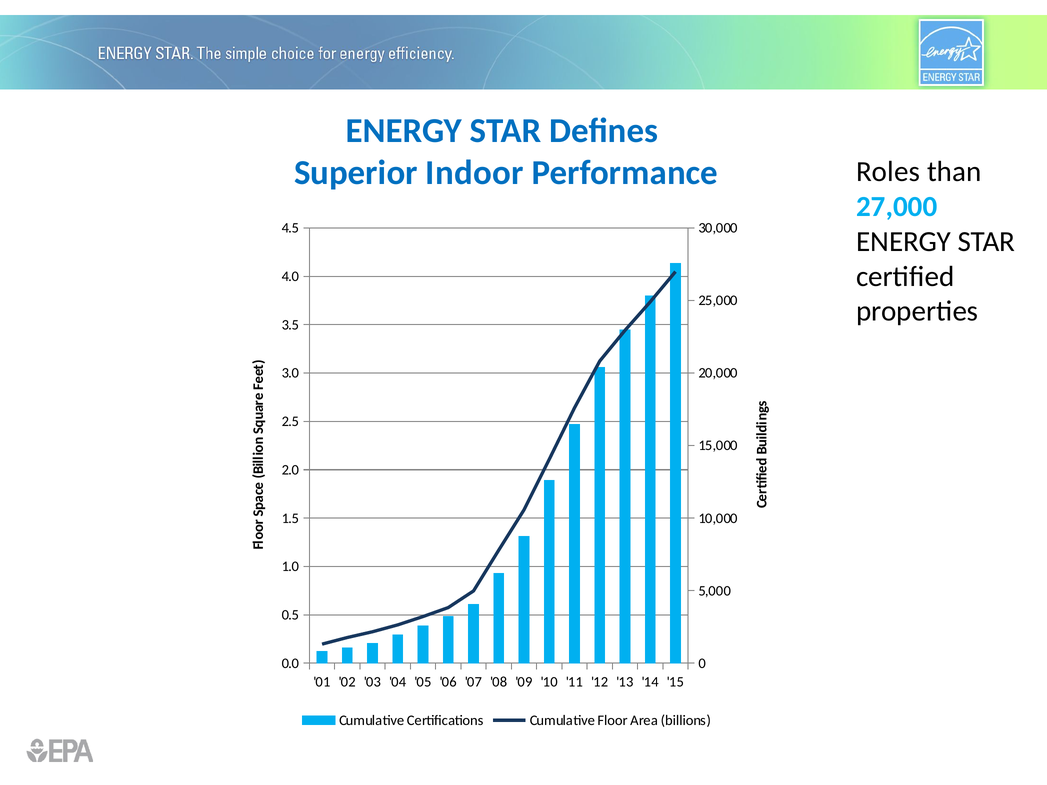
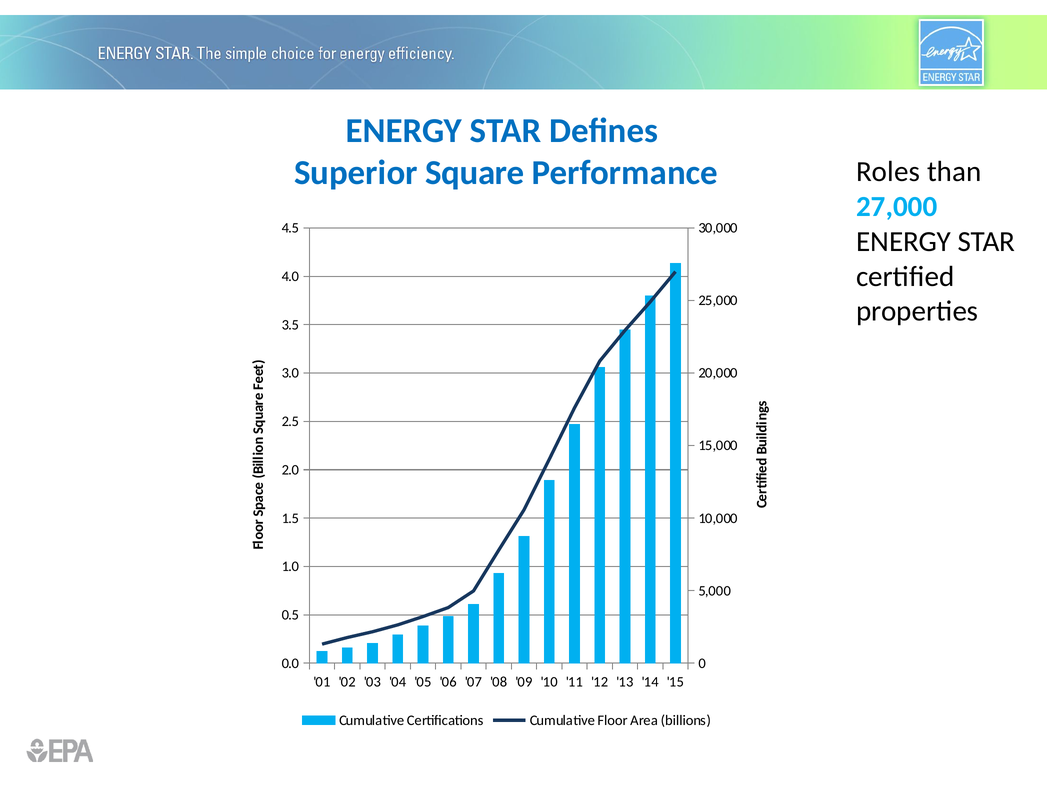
Indoor: Indoor -> Square
